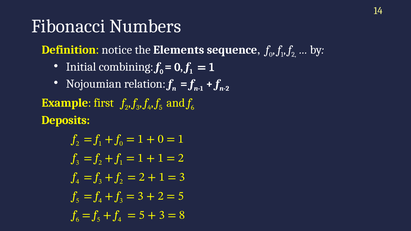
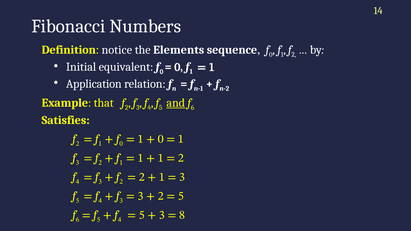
combining: combining -> equivalent
Nojoumian: Nojoumian -> Application
first: first -> that
and underline: none -> present
Deposits: Deposits -> Satisfies
